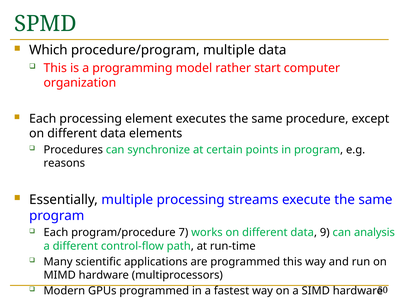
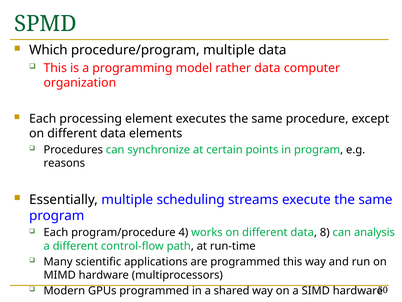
rather start: start -> data
multiple processing: processing -> scheduling
7: 7 -> 4
9: 9 -> 8
fastest: fastest -> shared
